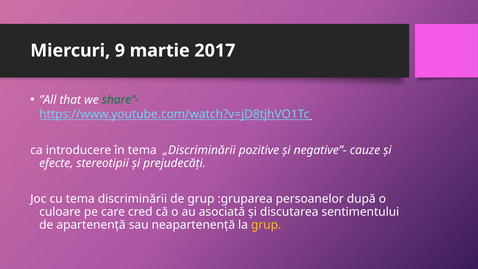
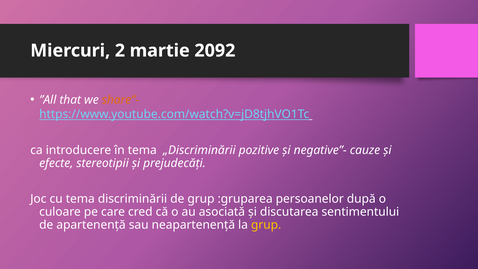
9: 9 -> 2
2017: 2017 -> 2092
share”- colour: green -> orange
